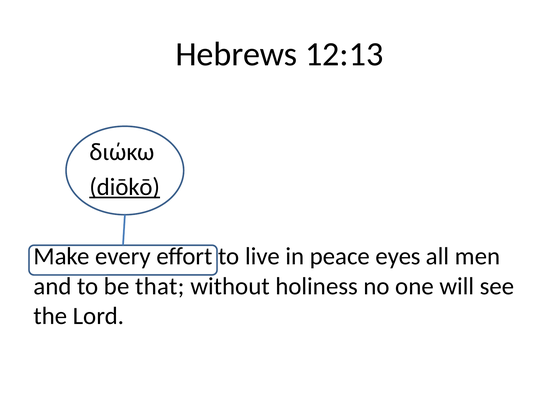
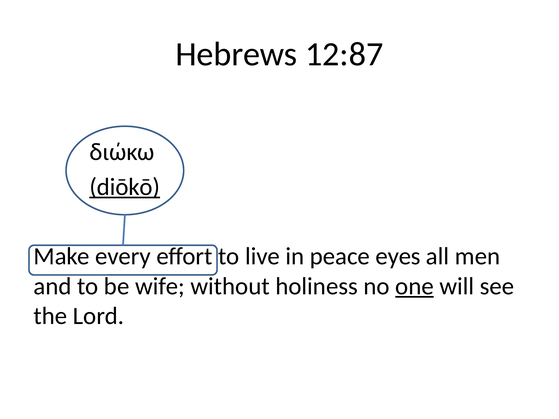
12:13: 12:13 -> 12:87
that: that -> wife
one underline: none -> present
